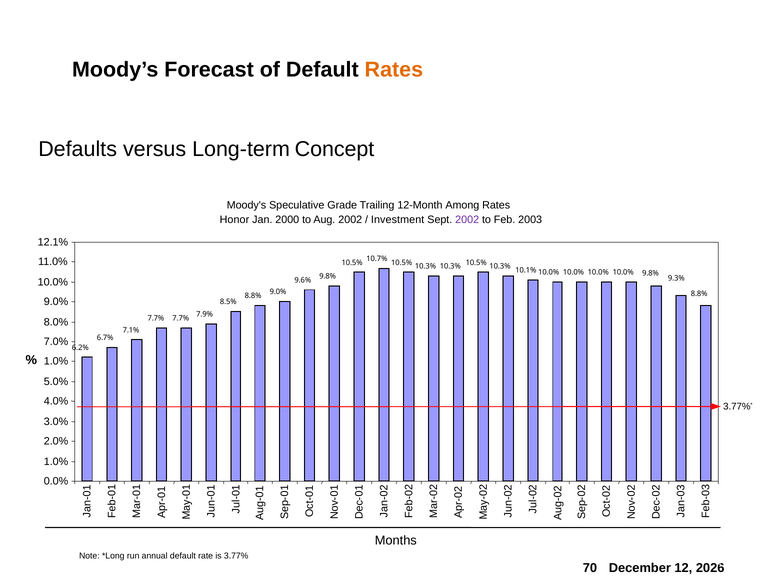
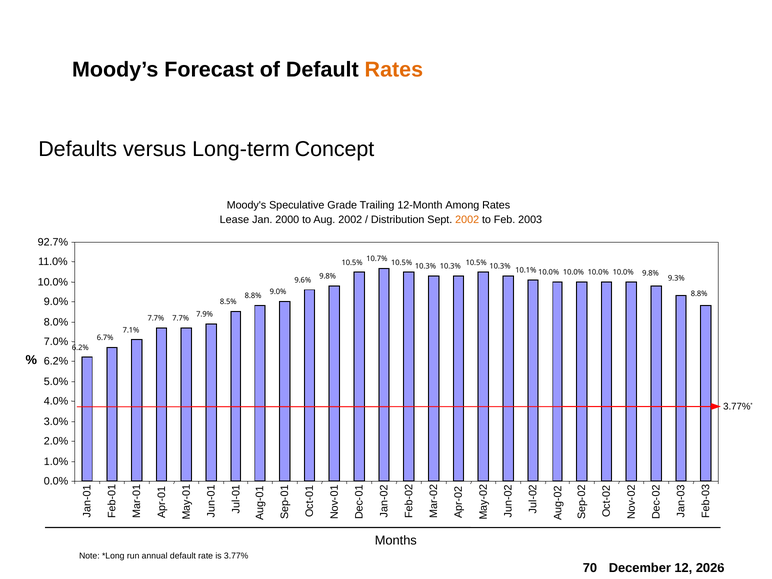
Honor: Honor -> Lease
Investment: Investment -> Distribution
2002 at (467, 220) colour: purple -> orange
12.1%: 12.1% -> 92.7%
1.0% at (56, 361): 1.0% -> 6.2%
